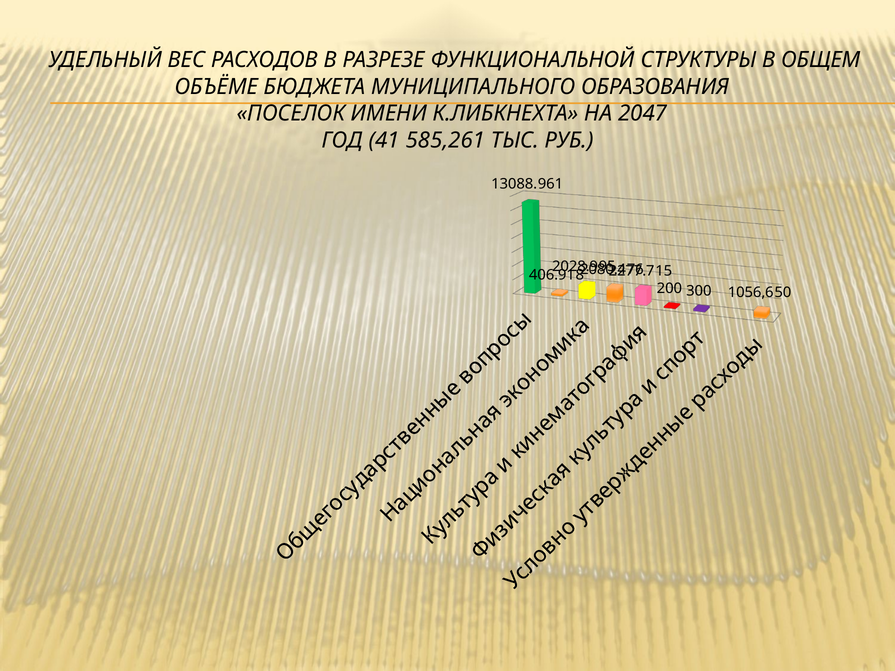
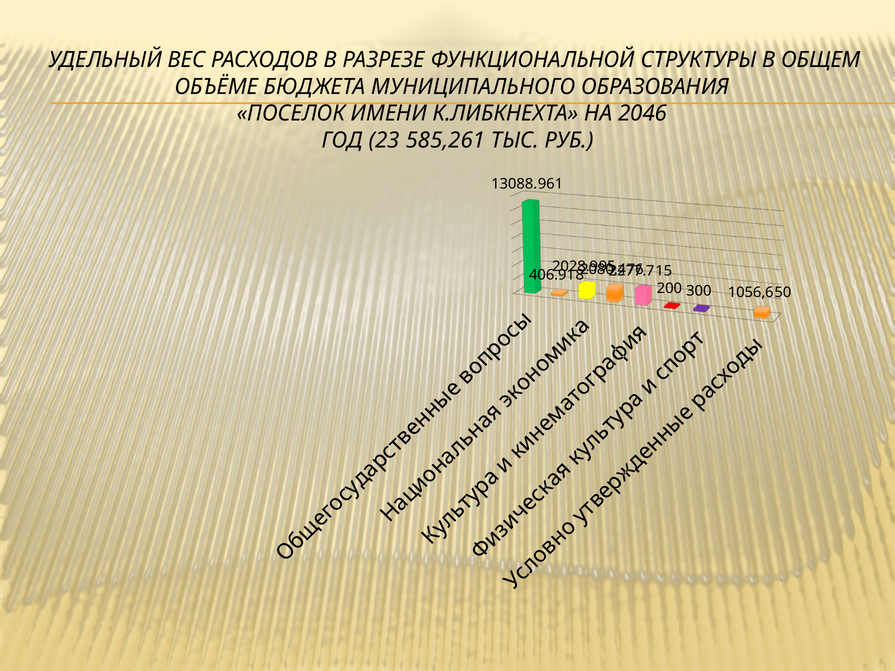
2047: 2047 -> 2046
41: 41 -> 23
